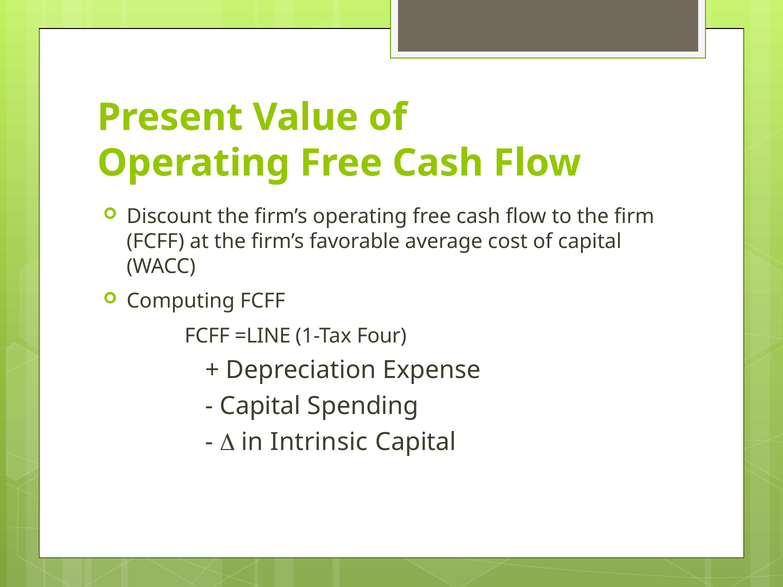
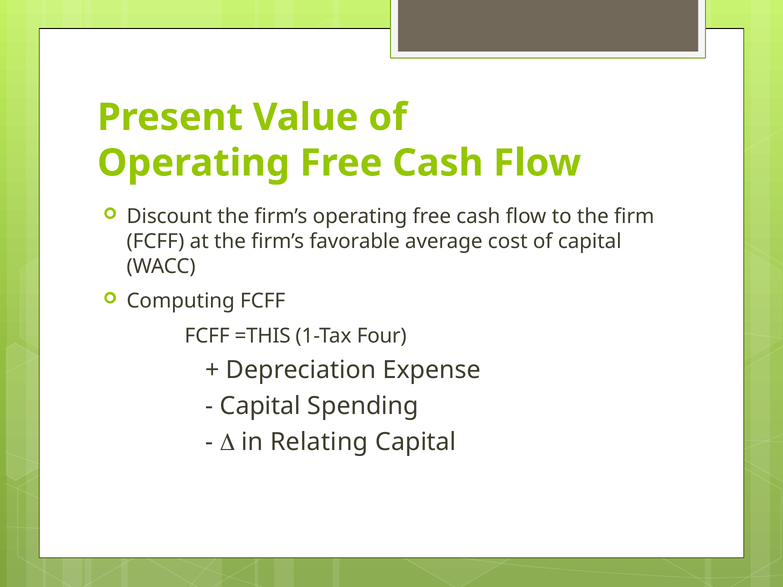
=LINE: =LINE -> =THIS
Intrinsic: Intrinsic -> Relating
